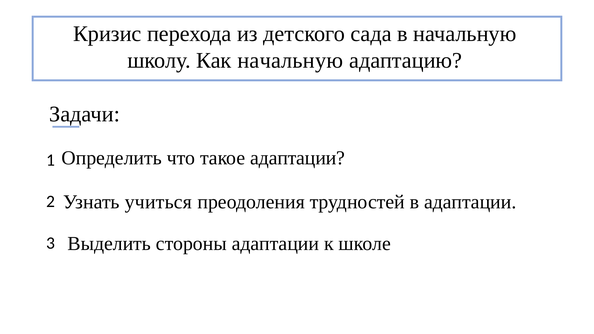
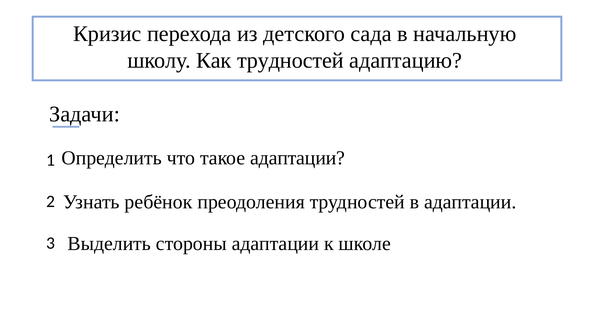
Как начальную: начальную -> трудностей
учиться: учиться -> ребёнок
